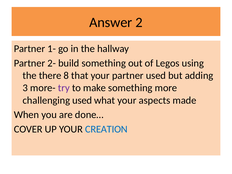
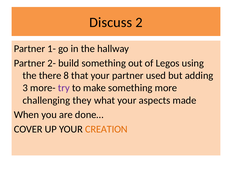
Answer: Answer -> Discuss
challenging used: used -> they
CREATION colour: blue -> orange
